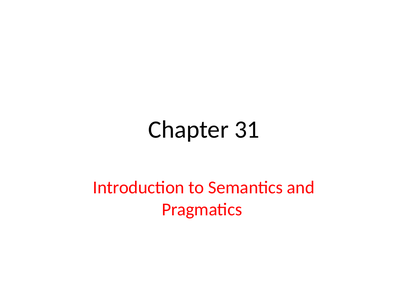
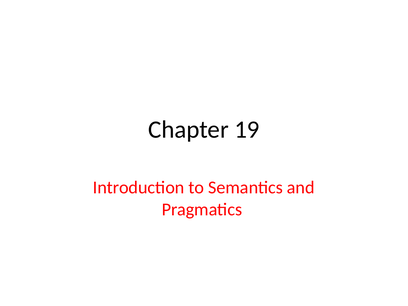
31: 31 -> 19
